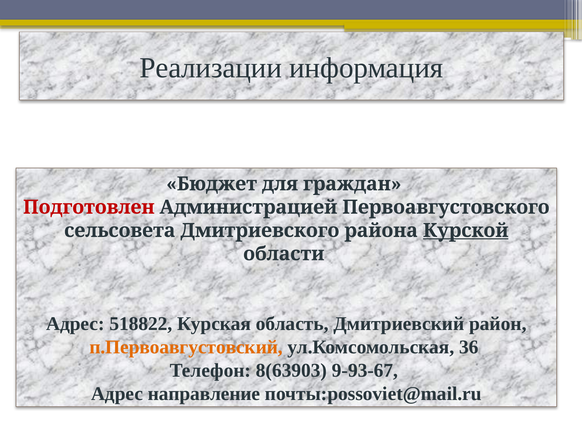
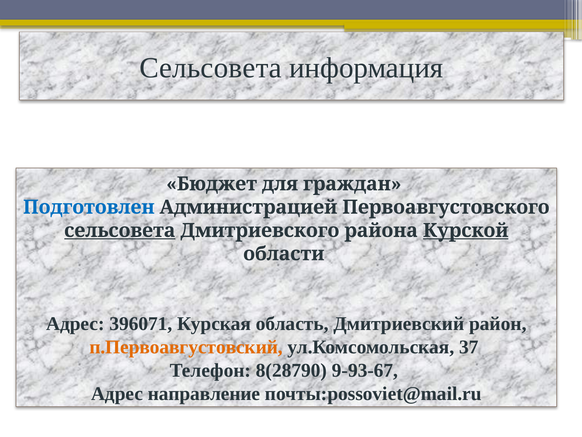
Реализации at (211, 68): Реализации -> Сельсовета
Подготовлен colour: red -> blue
сельсовета at (120, 230) underline: none -> present
518822: 518822 -> 396071
36: 36 -> 37
8(63903: 8(63903 -> 8(28790
